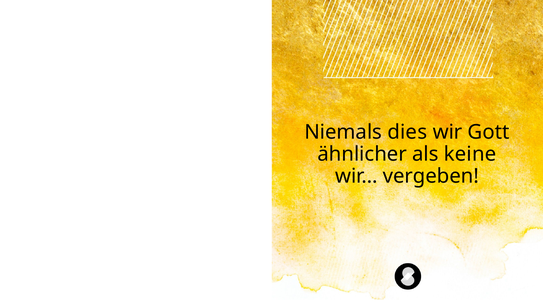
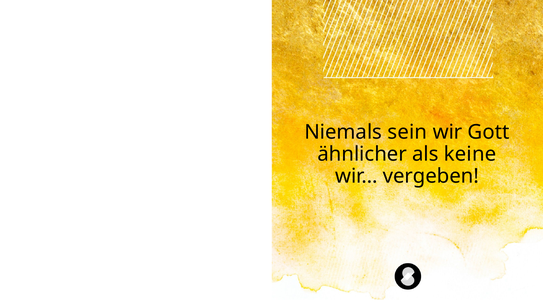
dies: dies -> sein
